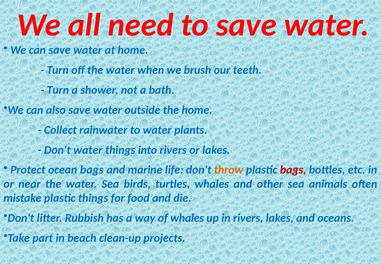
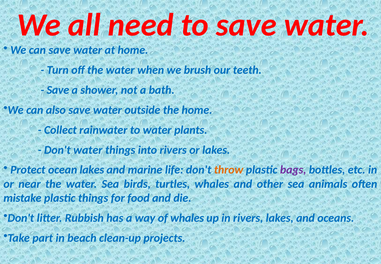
Turn at (58, 90): Turn -> Save
ocean bags: bags -> lakes
bags at (293, 170) colour: red -> purple
